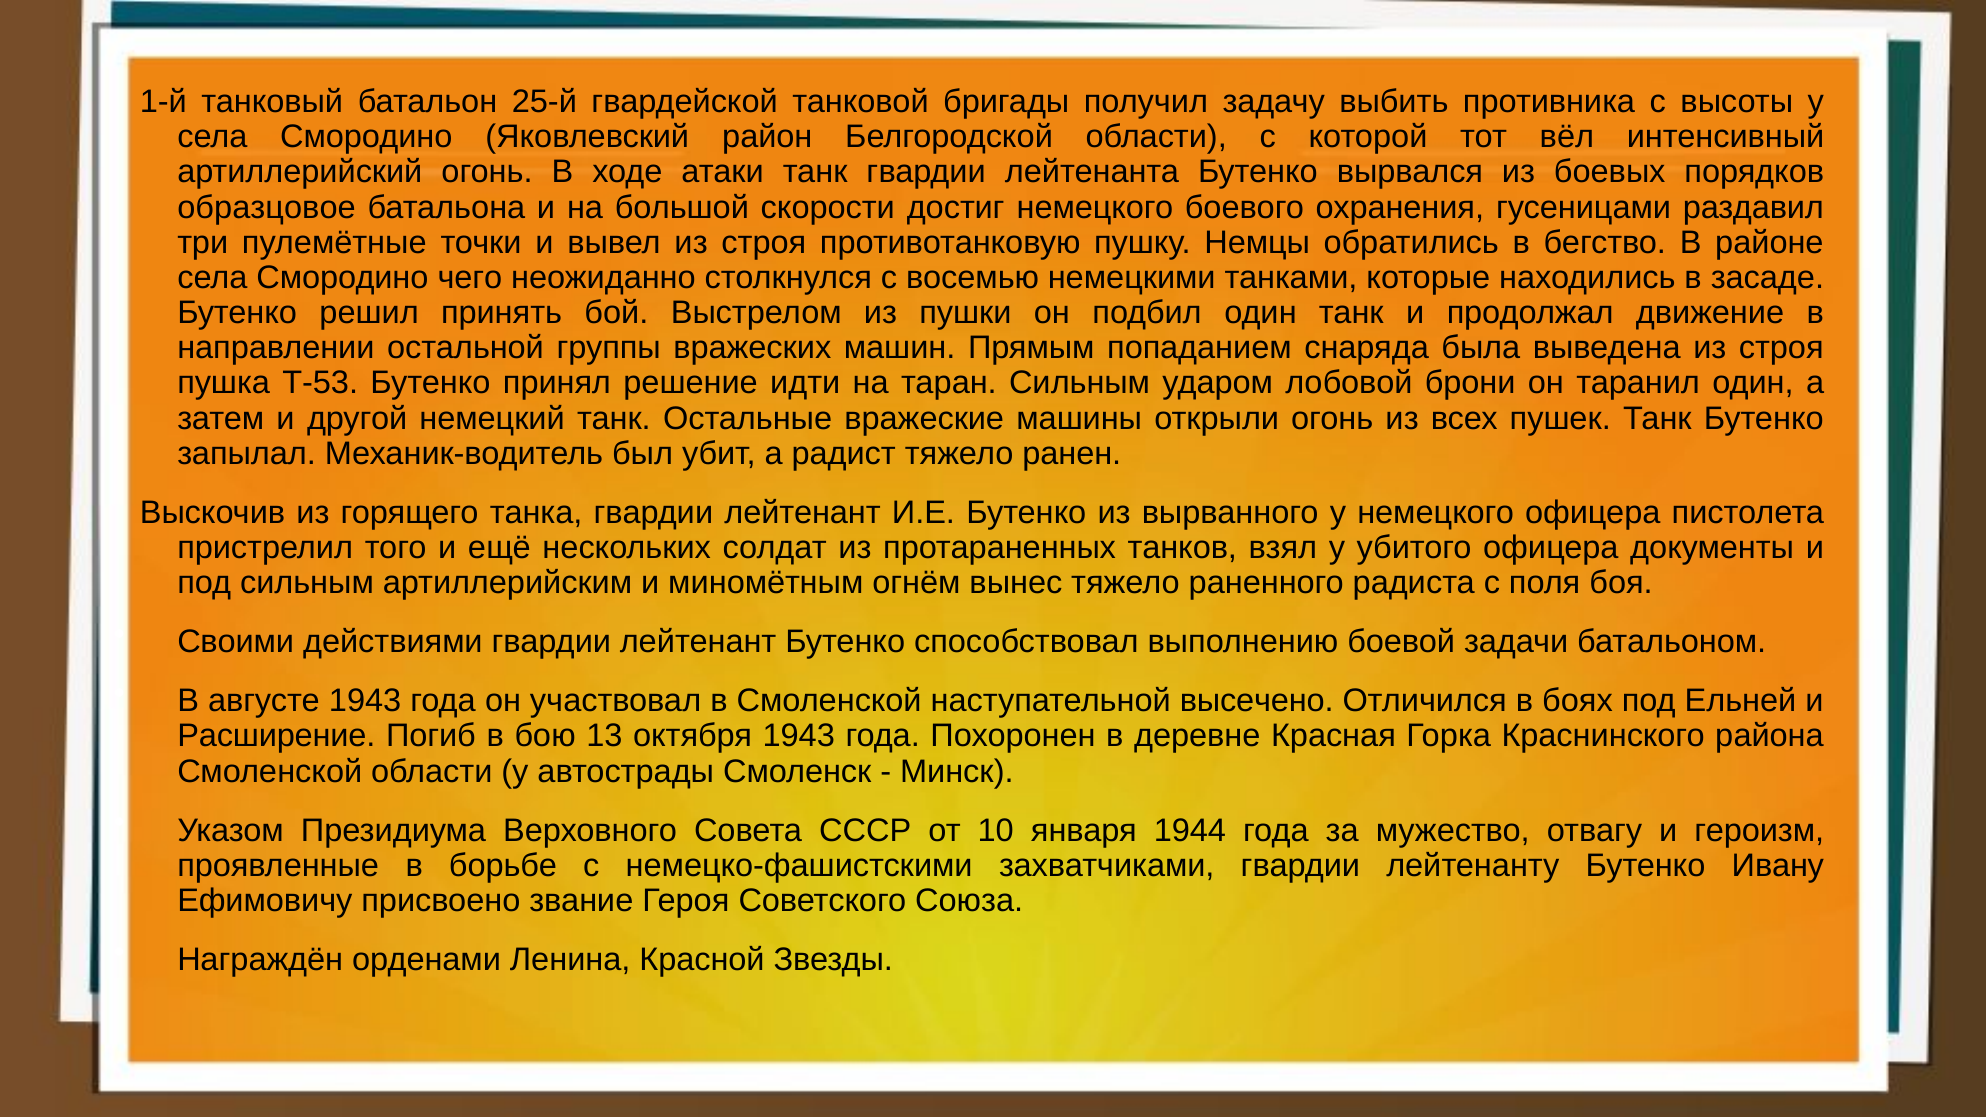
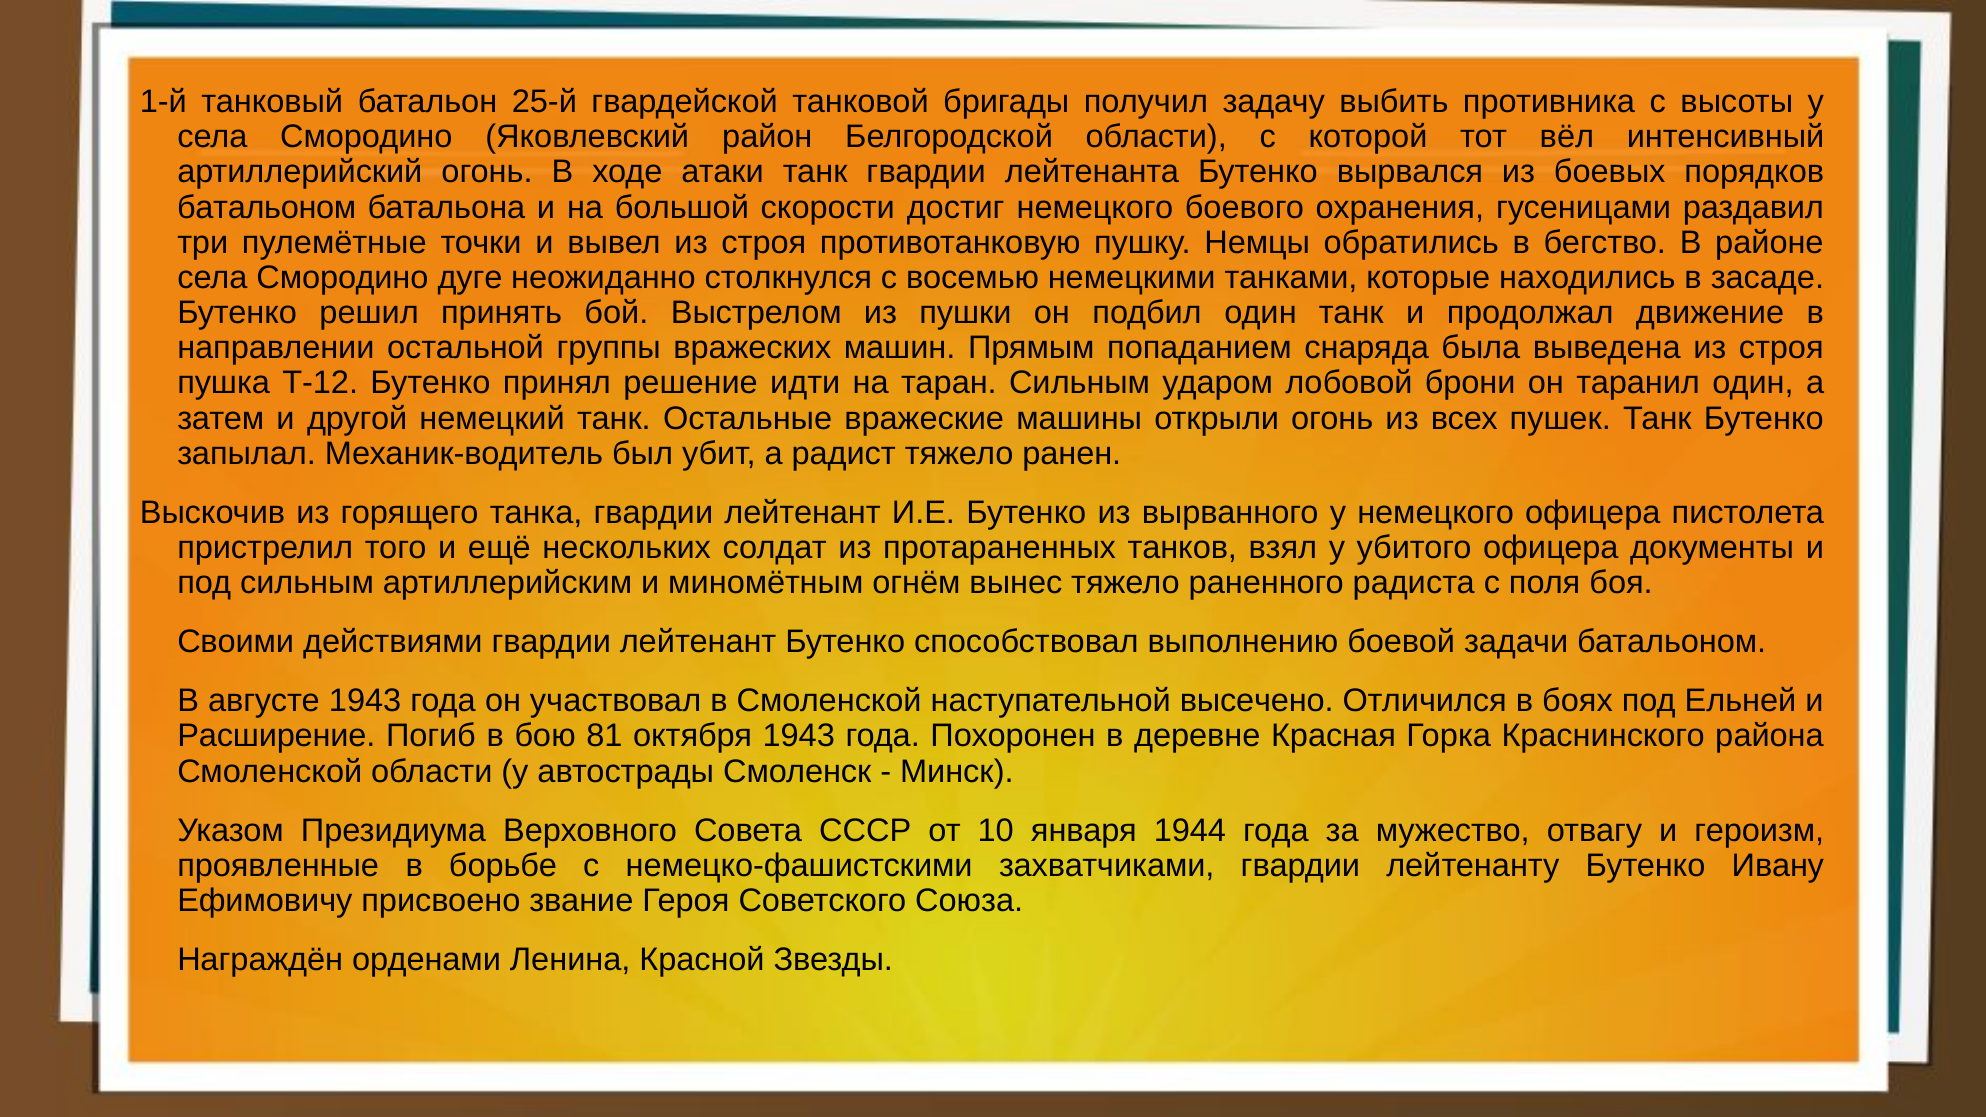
образцовое at (267, 207): образцовое -> батальоном
чего: чего -> дуге
Т-53: Т-53 -> Т-12
13: 13 -> 81
